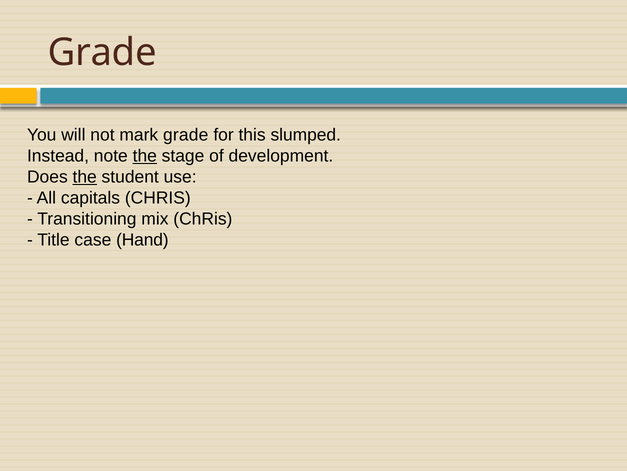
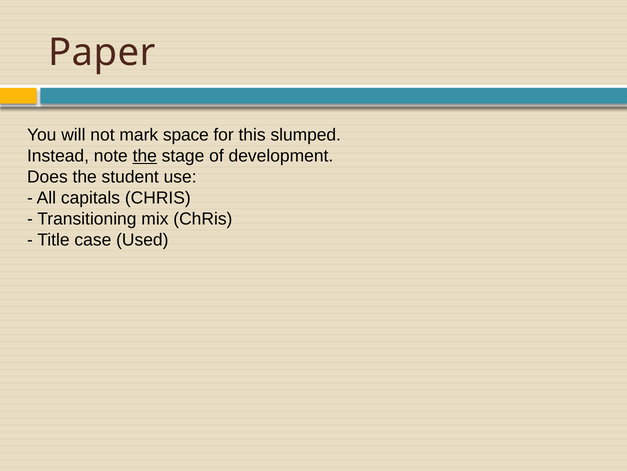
Grade at (102, 52): Grade -> Paper
mark grade: grade -> space
the at (85, 177) underline: present -> none
Hand: Hand -> Used
